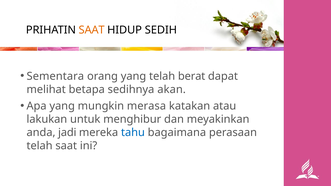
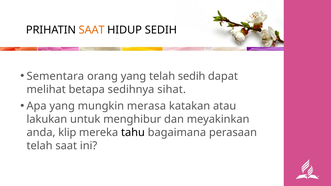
telah berat: berat -> sedih
akan: akan -> sihat
jadi: jadi -> klip
tahu colour: blue -> black
